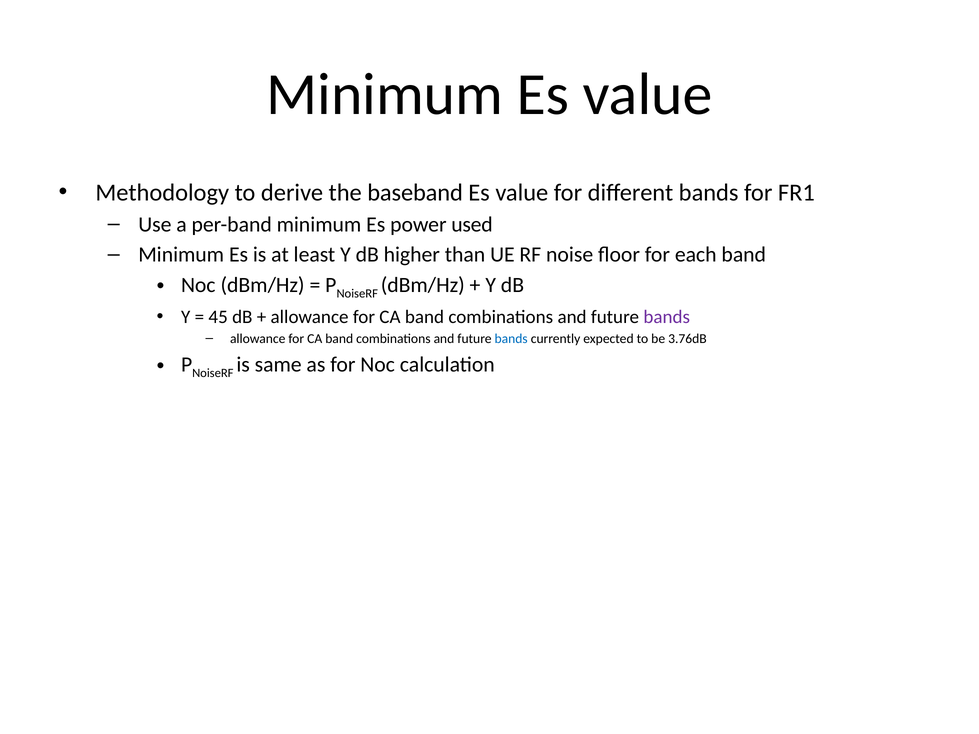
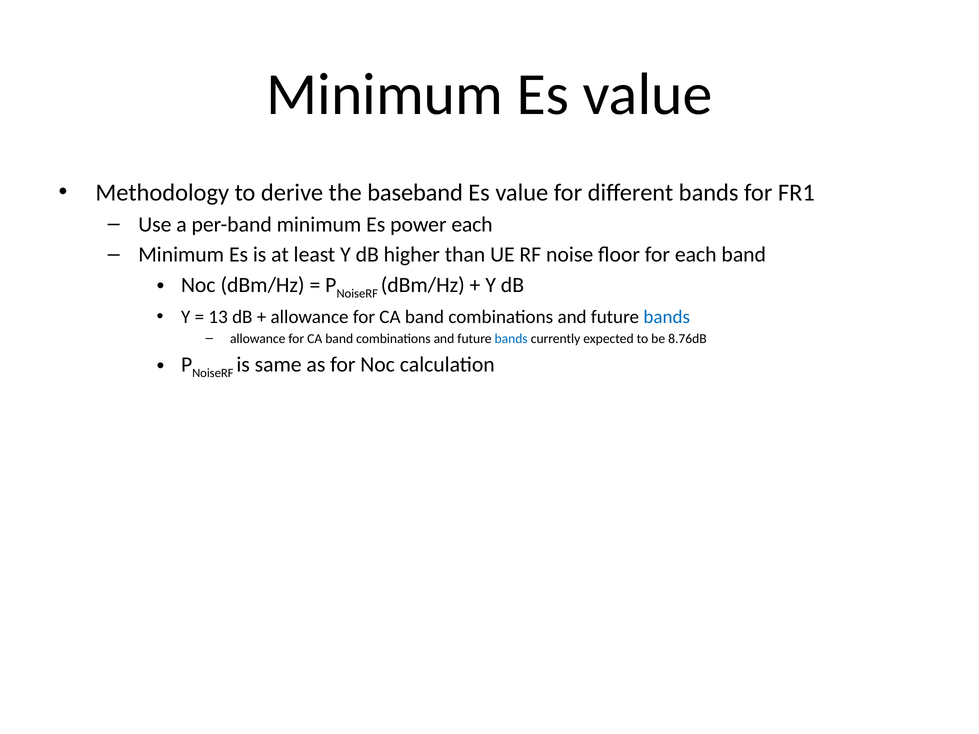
power used: used -> each
45: 45 -> 13
bands at (667, 317) colour: purple -> blue
3.76dB: 3.76dB -> 8.76dB
